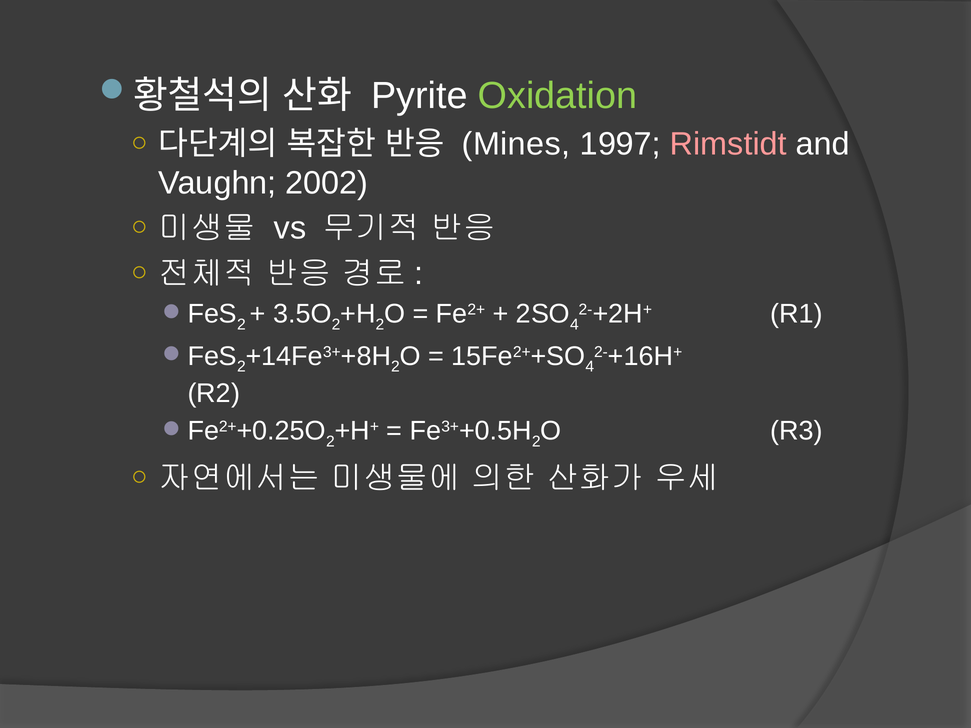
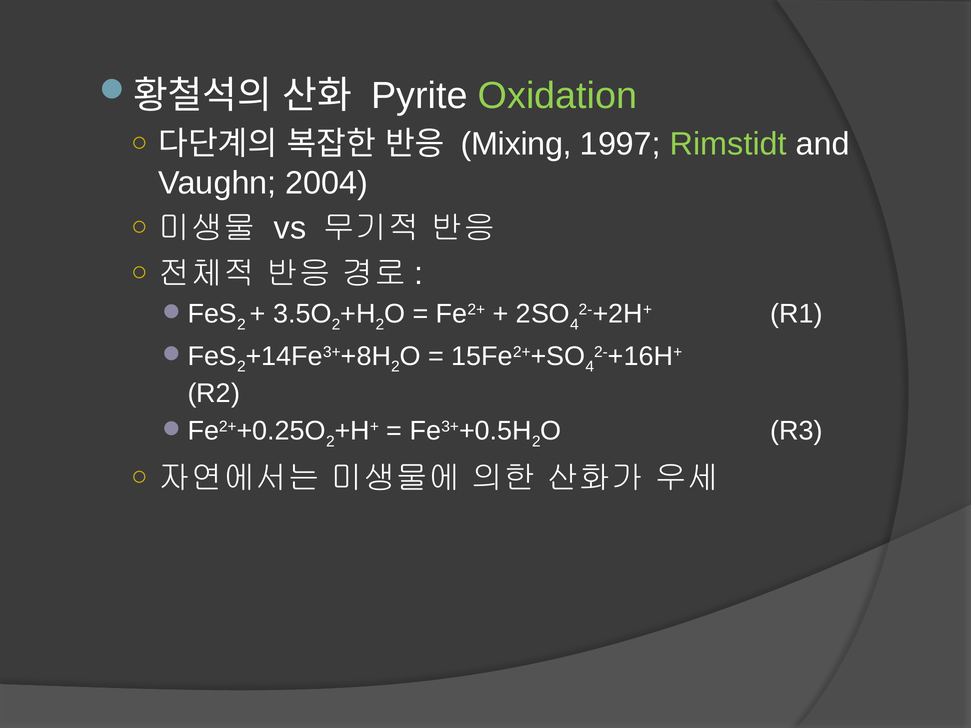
Mines: Mines -> Mixing
Rimstidt colour: pink -> light green
2002: 2002 -> 2004
